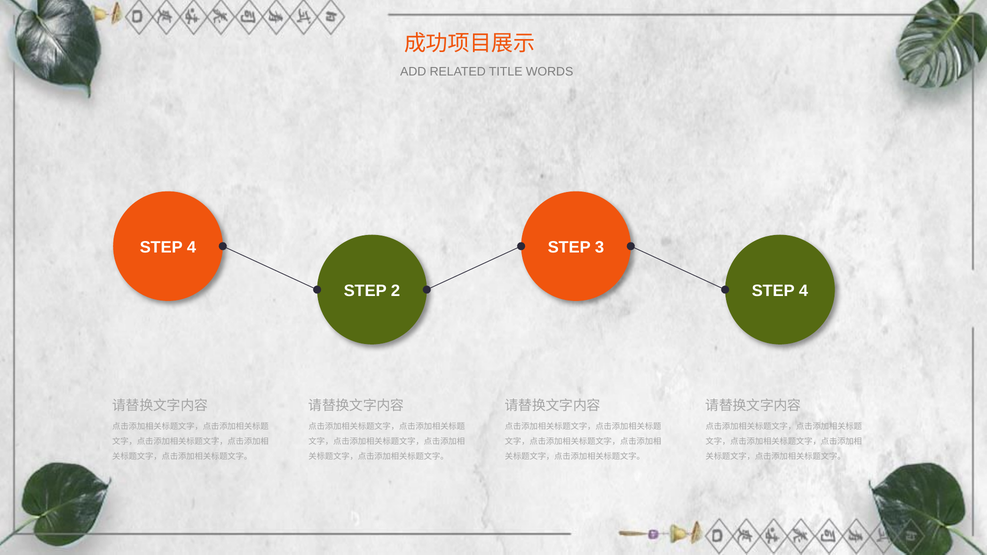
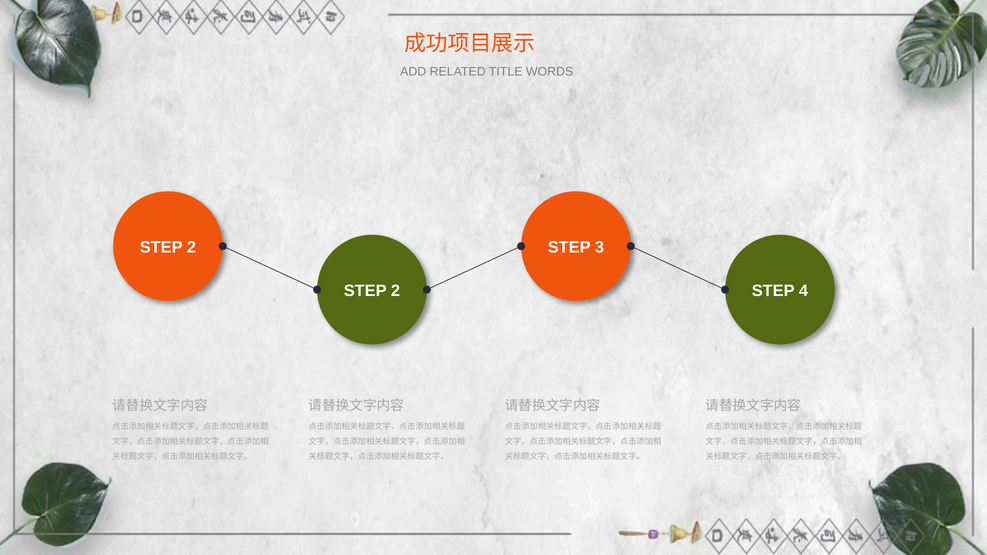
4 at (191, 247): 4 -> 2
